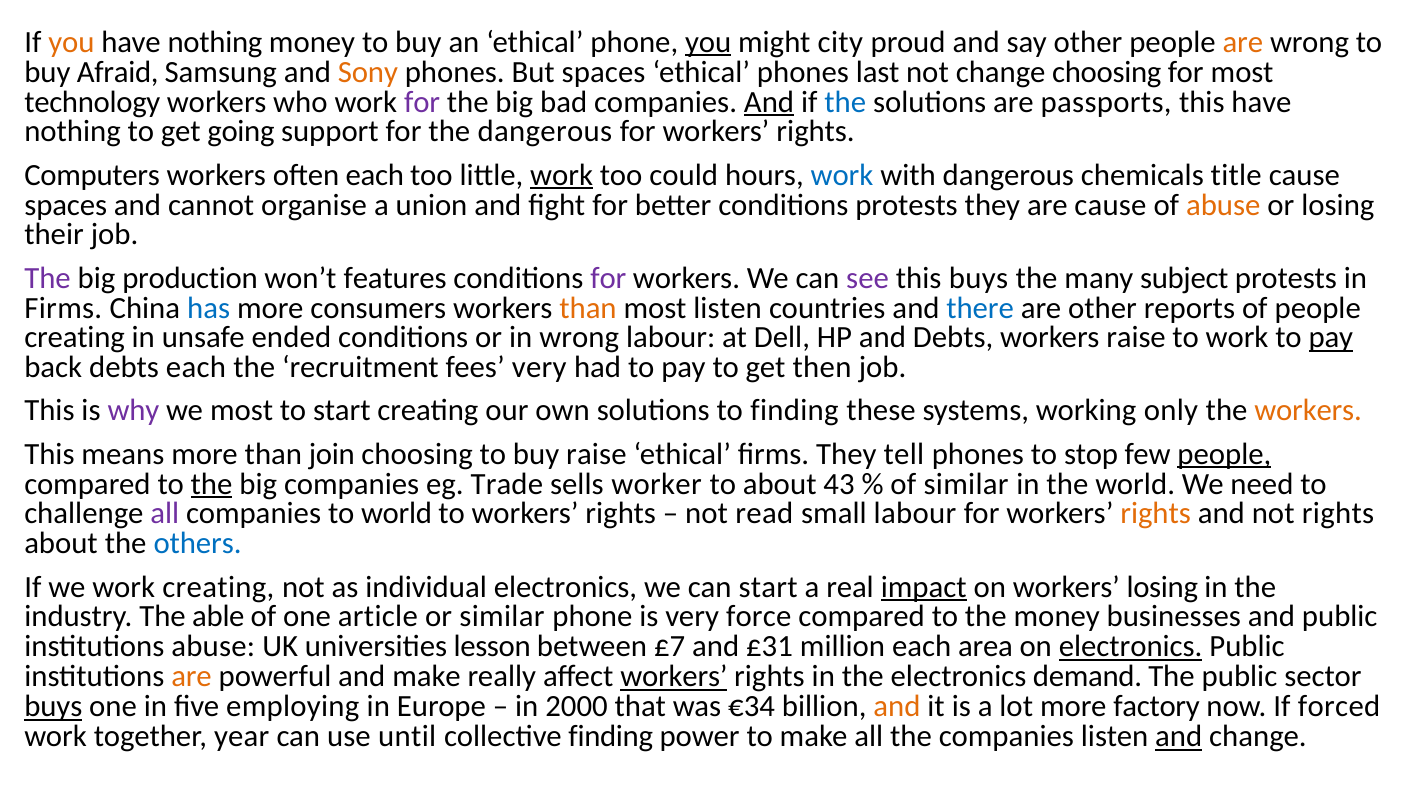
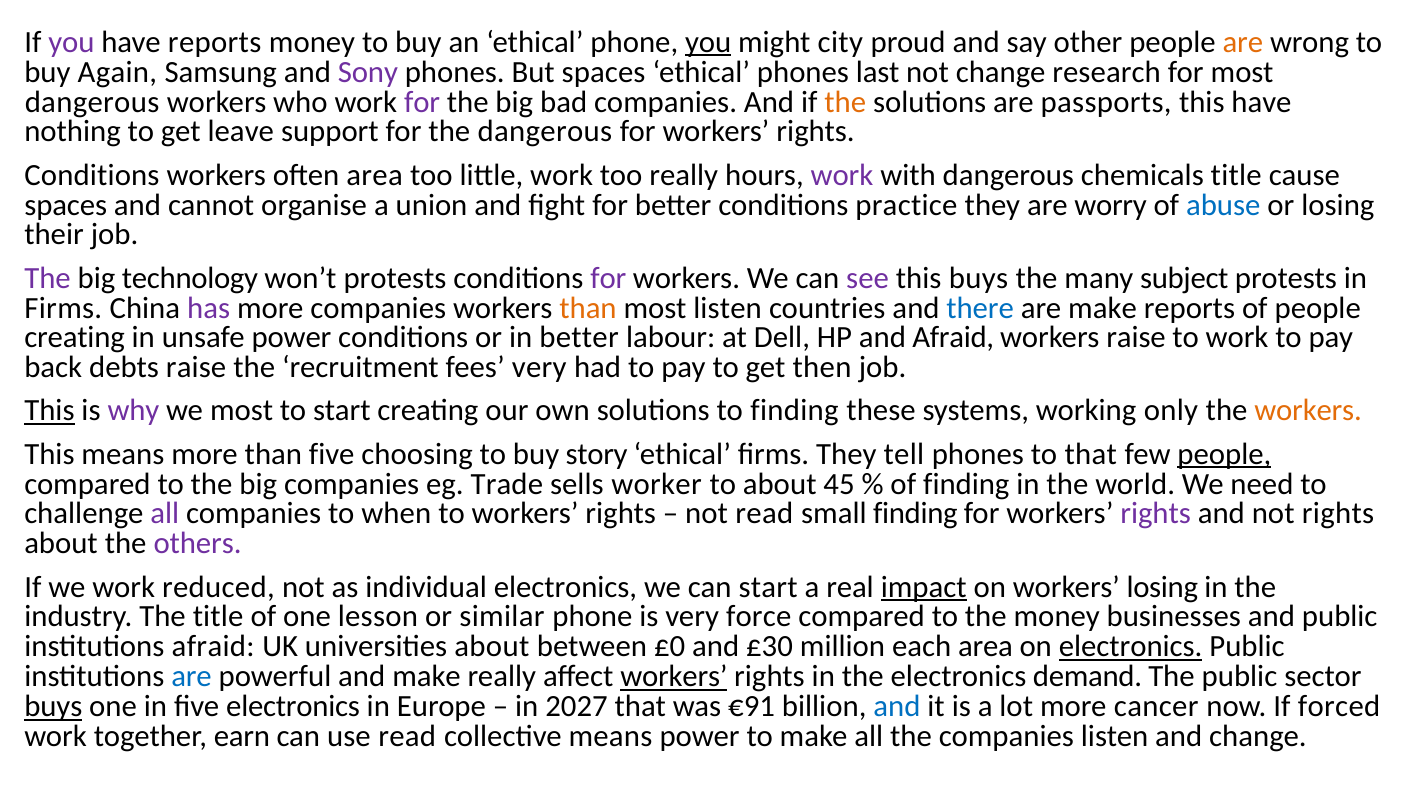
you at (71, 42) colour: orange -> purple
nothing at (215, 42): nothing -> reports
Afraid: Afraid -> Again
Sony colour: orange -> purple
change choosing: choosing -> research
technology at (92, 102): technology -> dangerous
And at (769, 102) underline: present -> none
the at (845, 102) colour: blue -> orange
going: going -> leave
Computers at (92, 175): Computers -> Conditions
often each: each -> area
work at (562, 175) underline: present -> none
too could: could -> really
work at (842, 175) colour: blue -> purple
conditions protests: protests -> practice
are cause: cause -> worry
abuse at (1223, 205) colour: orange -> blue
production: production -> technology
won’t features: features -> protests
has colour: blue -> purple
more consumers: consumers -> companies
are other: other -> make
unsafe ended: ended -> power
in wrong: wrong -> better
and Debts: Debts -> Afraid
pay at (1331, 338) underline: present -> none
debts each: each -> raise
This at (49, 411) underline: none -> present
than join: join -> five
buy raise: raise -> story
to stop: stop -> that
the at (212, 484) underline: present -> none
43: 43 -> 45
of similar: similar -> finding
to world: world -> when
small labour: labour -> finding
rights at (1156, 514) colour: orange -> purple
others colour: blue -> purple
work creating: creating -> reduced
The able: able -> title
article: article -> lesson
institutions abuse: abuse -> afraid
universities lesson: lesson -> about
£7: £7 -> £0
£31: £31 -> £30
are at (192, 677) colour: orange -> blue
five employing: employing -> electronics
2000: 2000 -> 2027
€34: €34 -> €91
and at (897, 707) colour: orange -> blue
factory: factory -> cancer
year: year -> earn
use until: until -> read
collective finding: finding -> means
and at (1179, 737) underline: present -> none
